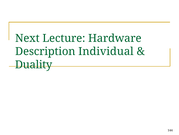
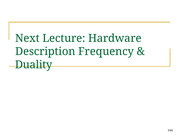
Individual: Individual -> Frequency
